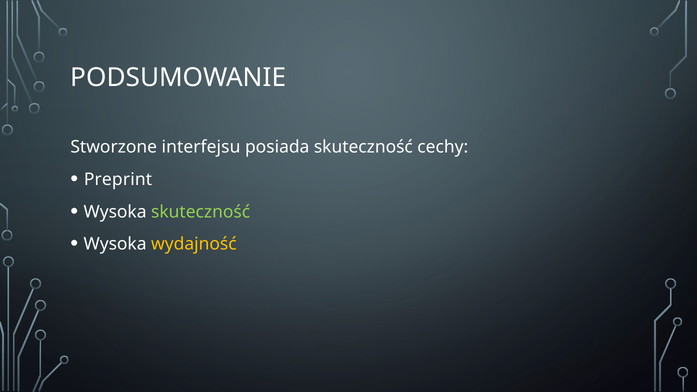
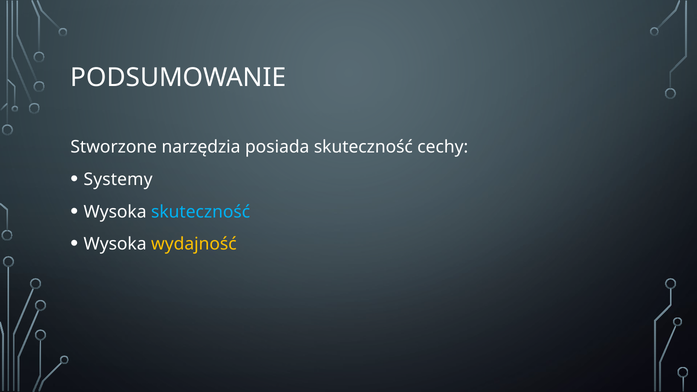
interfejsu: interfejsu -> narzędzia
Preprint: Preprint -> Systemy
skuteczność at (201, 212) colour: light green -> light blue
